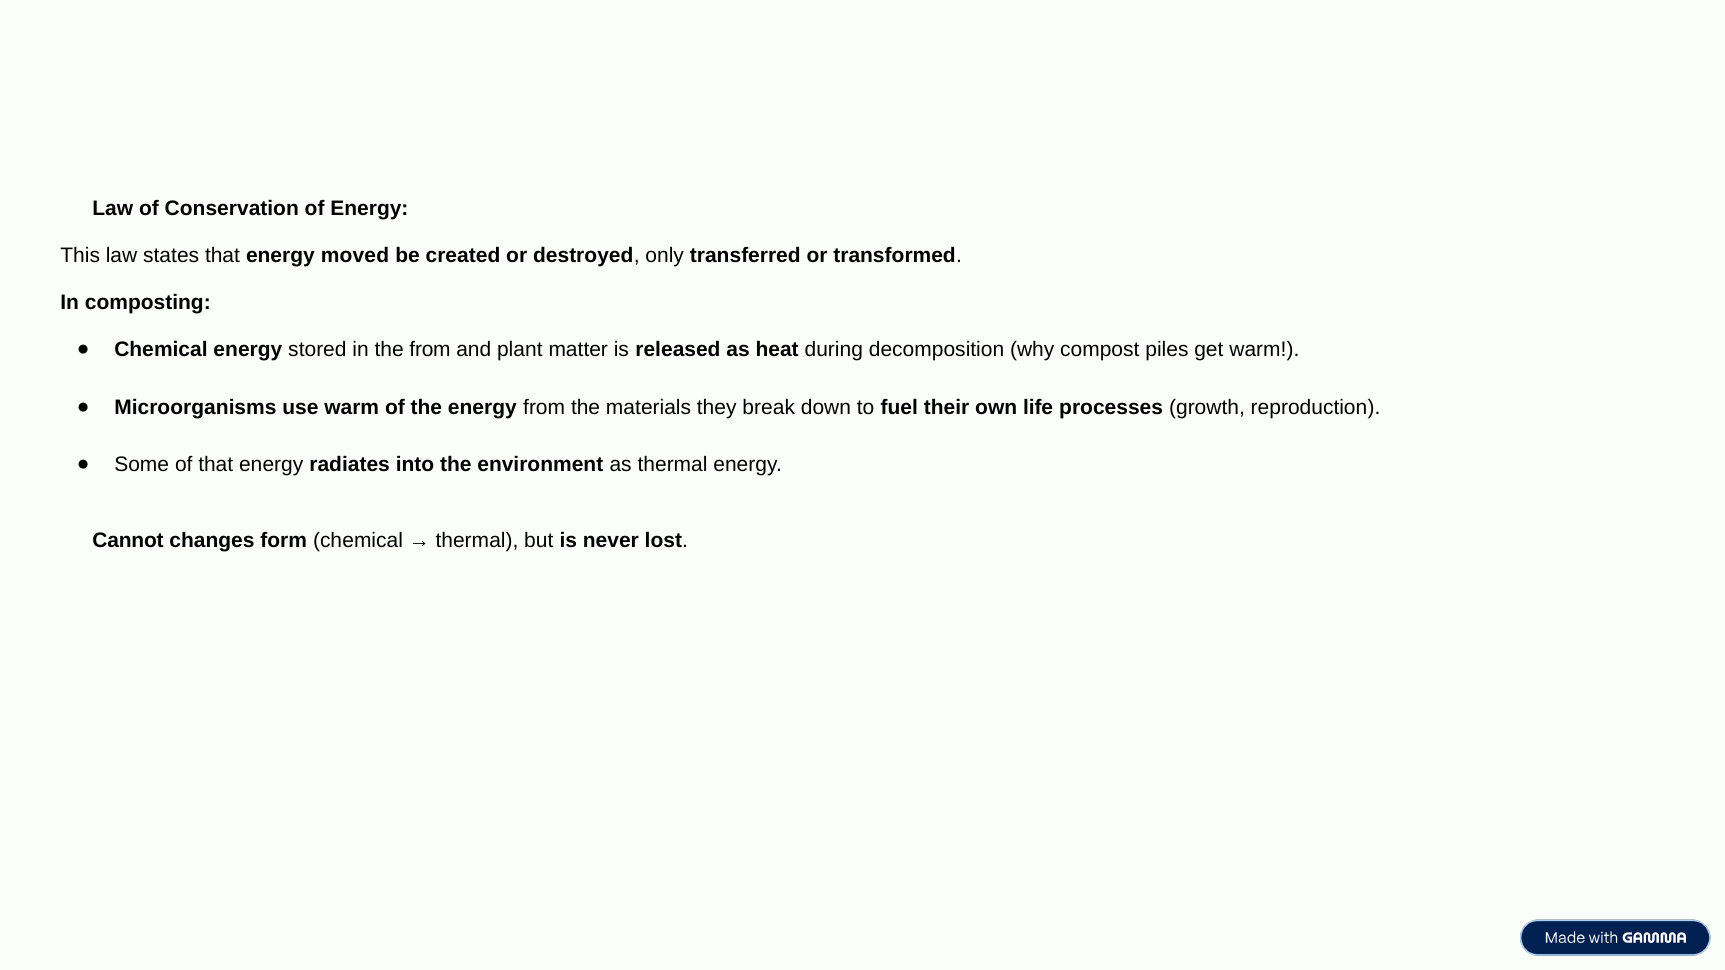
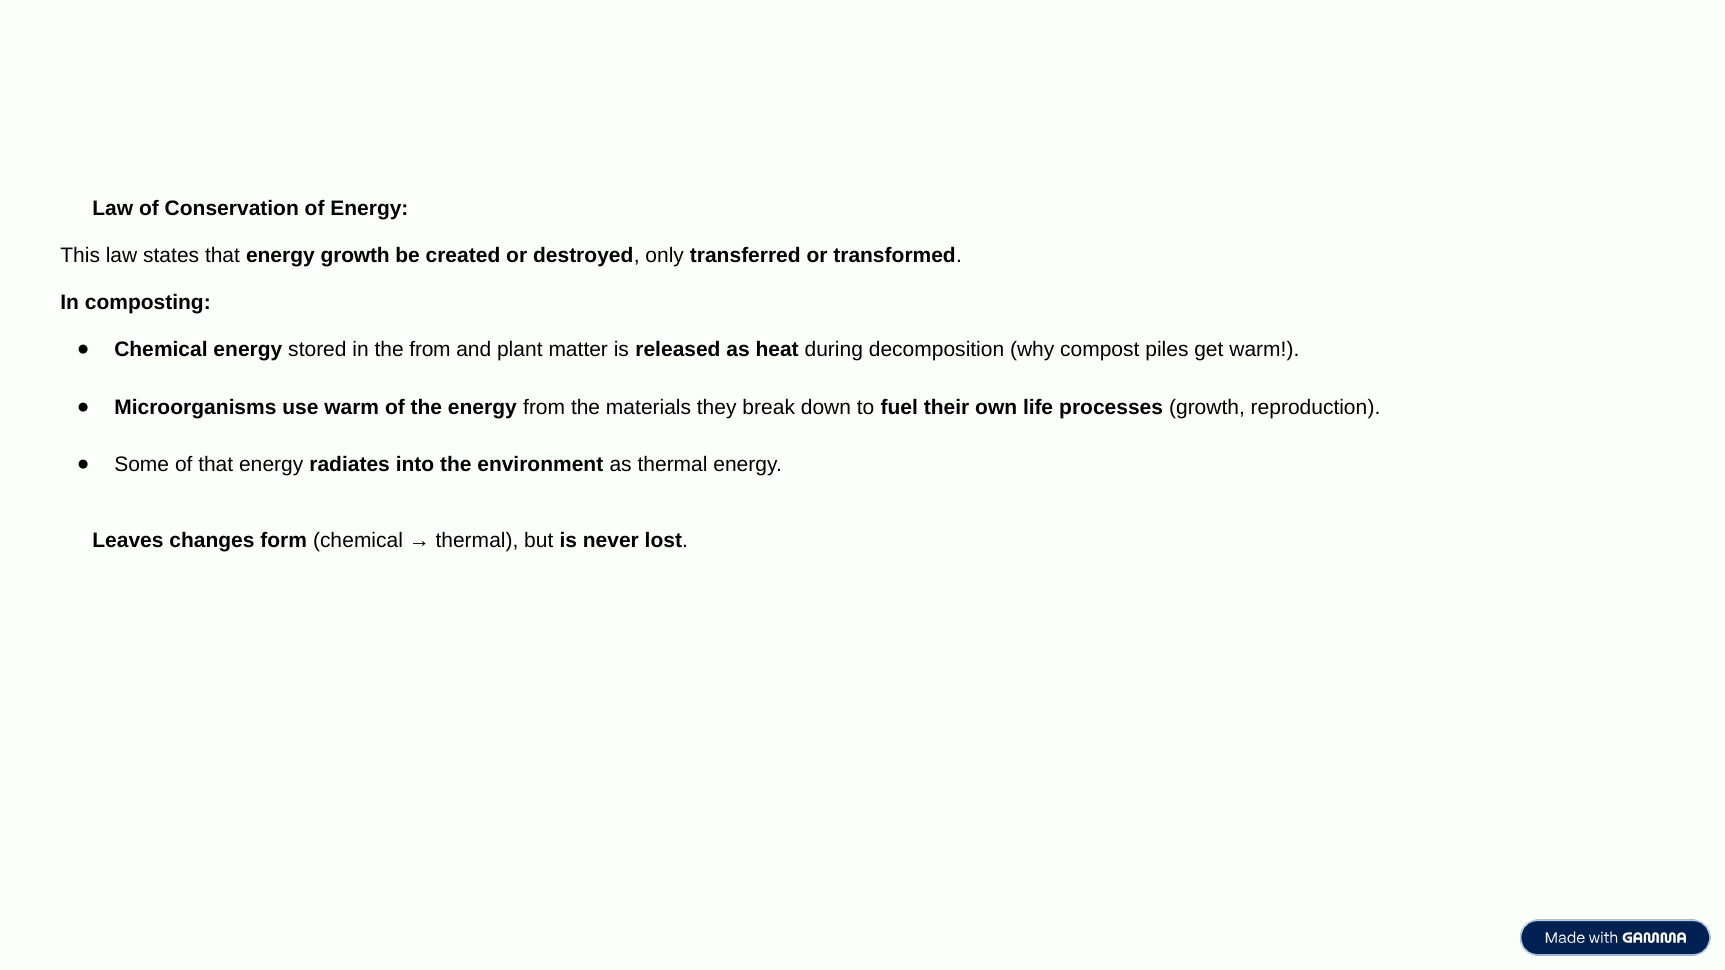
energy moved: moved -> growth
Cannot: Cannot -> Leaves
